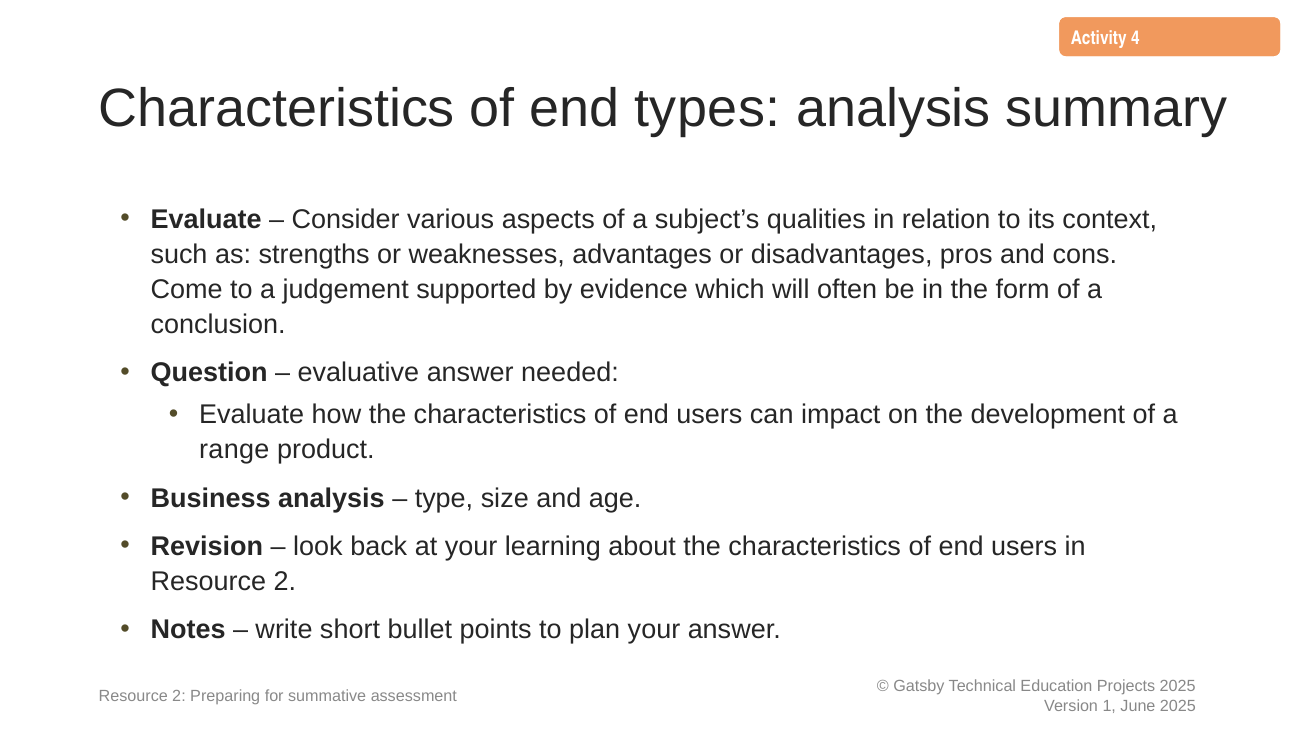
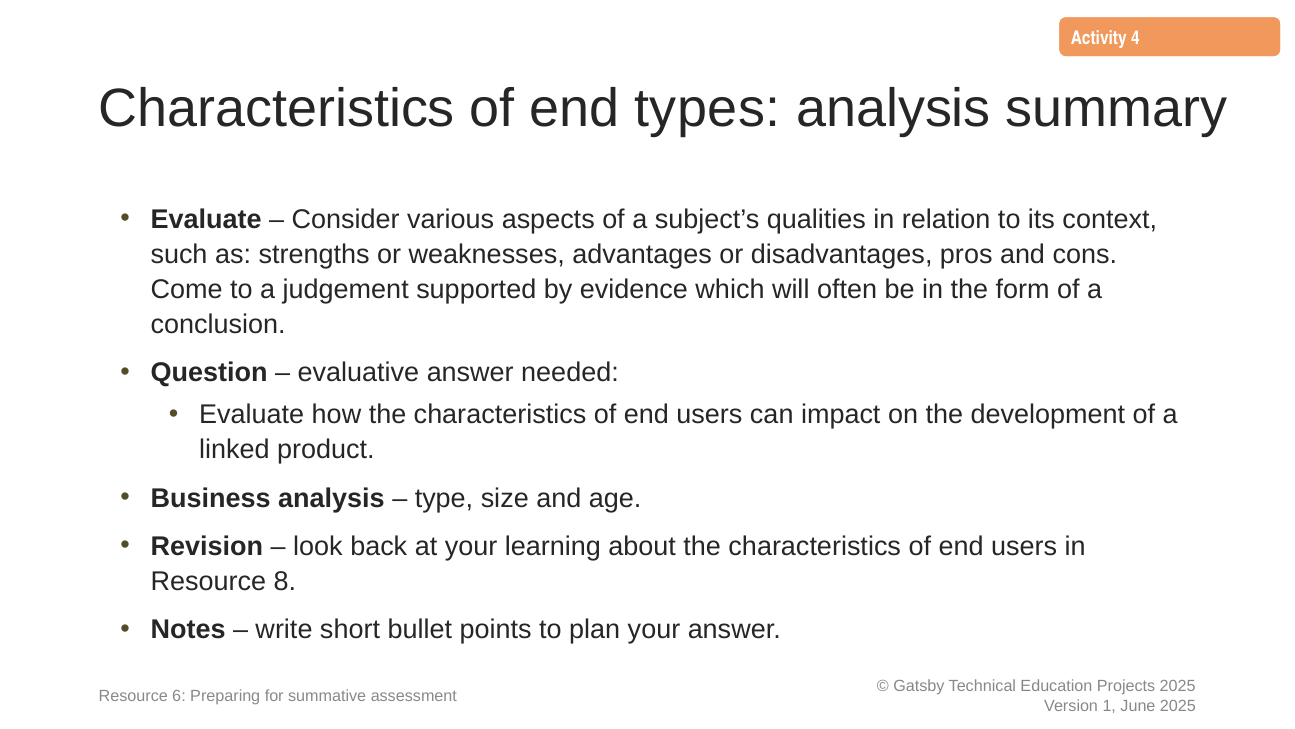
range: range -> linked
2 at (285, 581): 2 -> 8
2 at (179, 695): 2 -> 6
